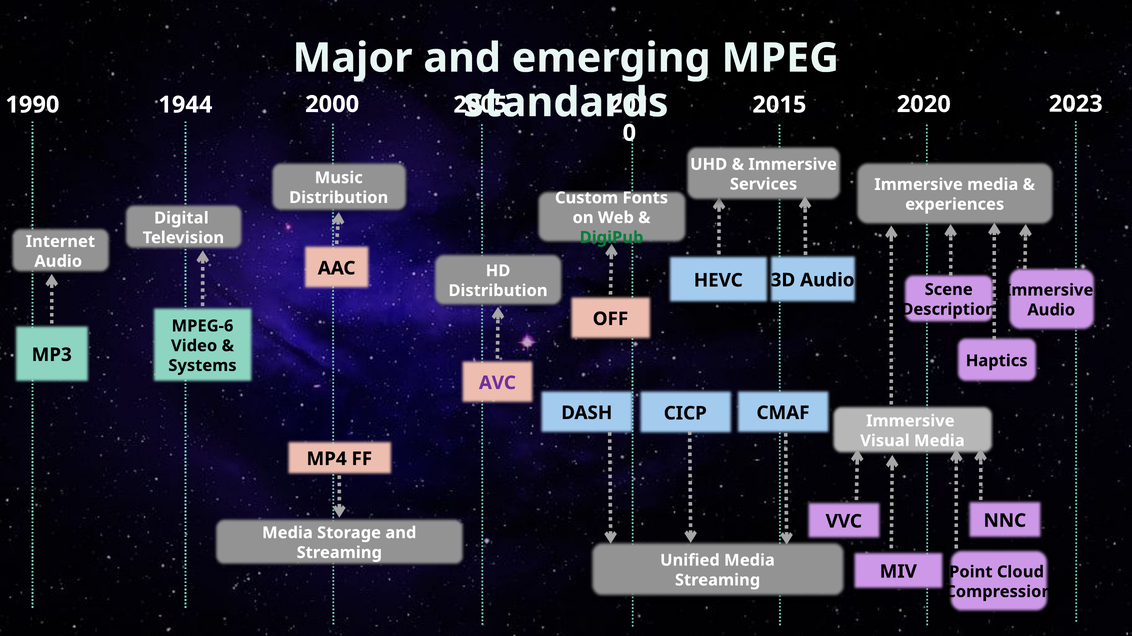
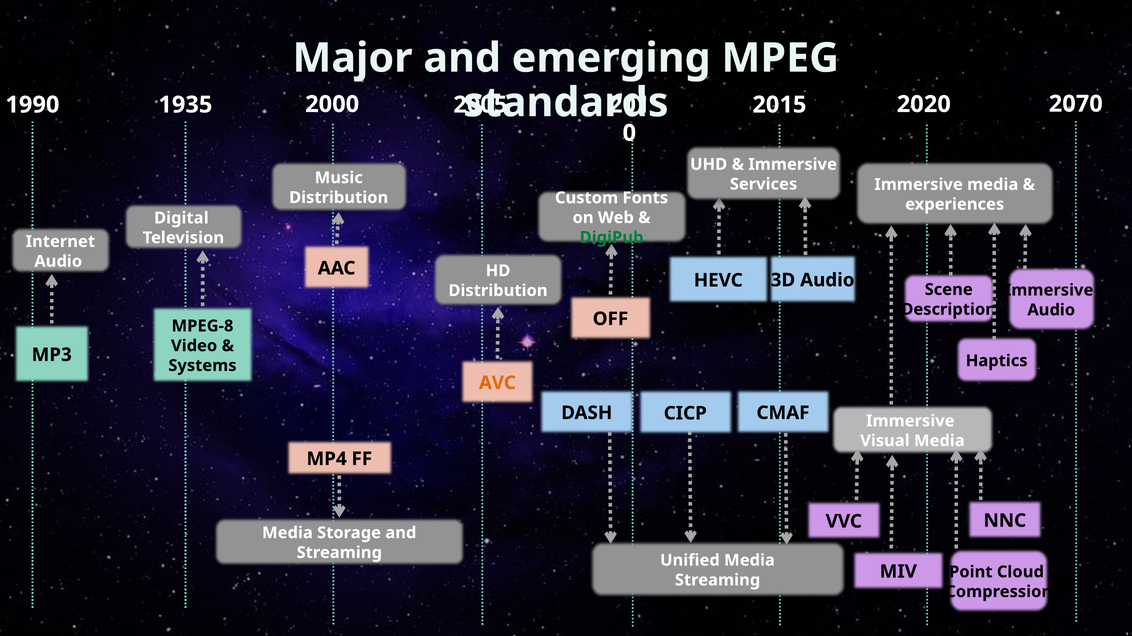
2023: 2023 -> 2070
1944: 1944 -> 1935
MPEG-6: MPEG-6 -> MPEG-8
AVC colour: purple -> orange
